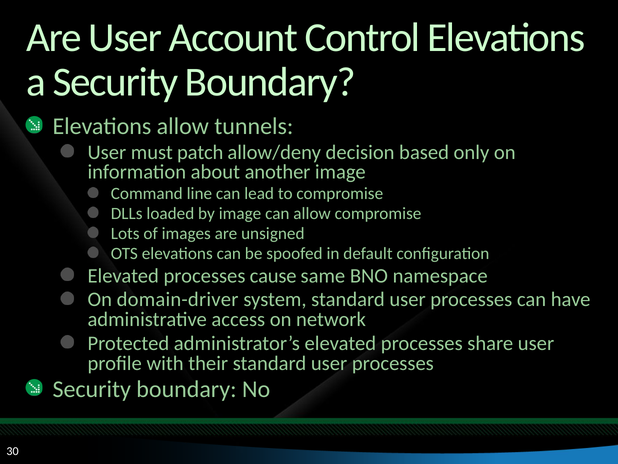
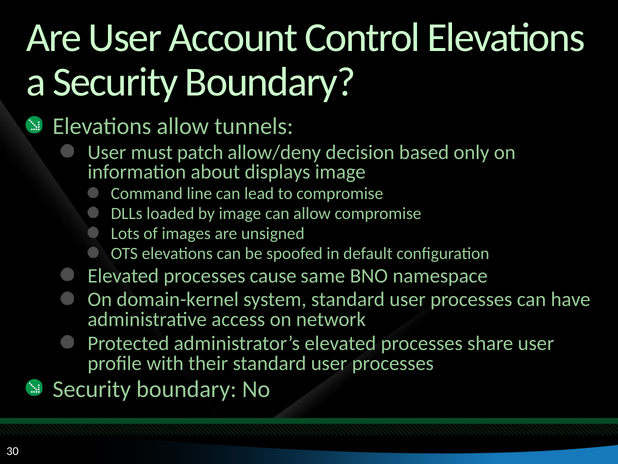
another: another -> displays
domain-driver: domain-driver -> domain-kernel
